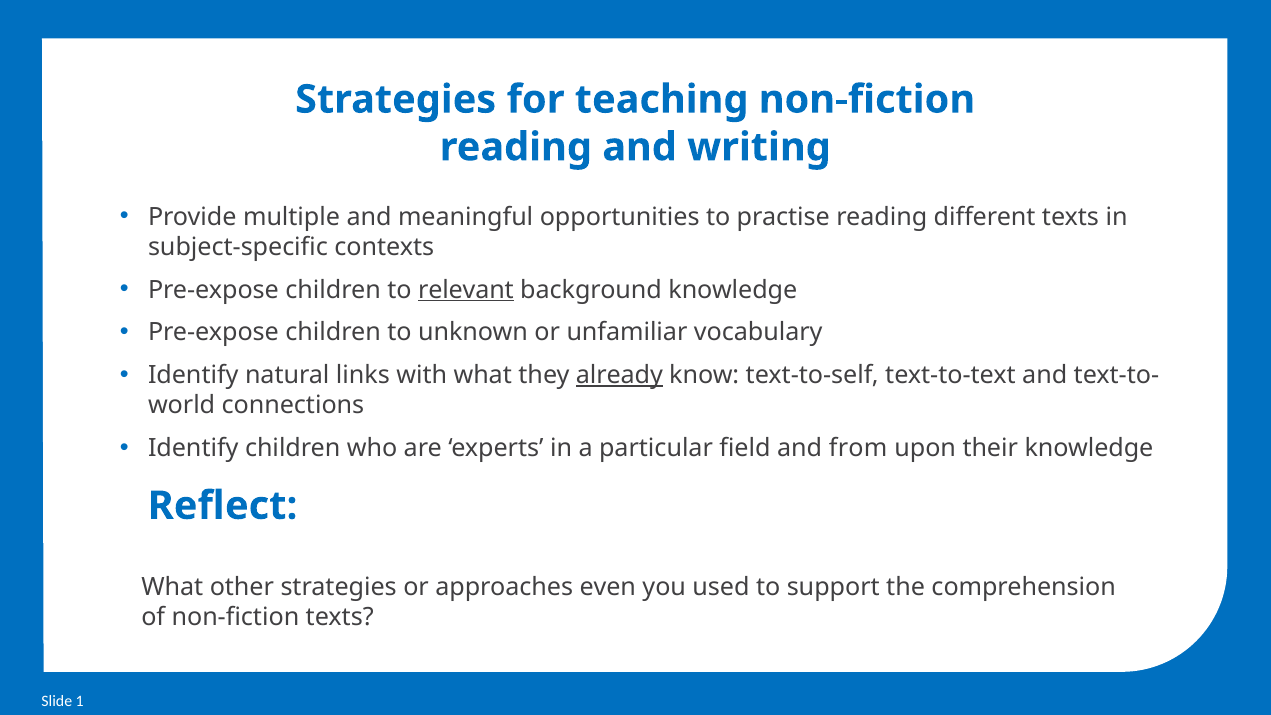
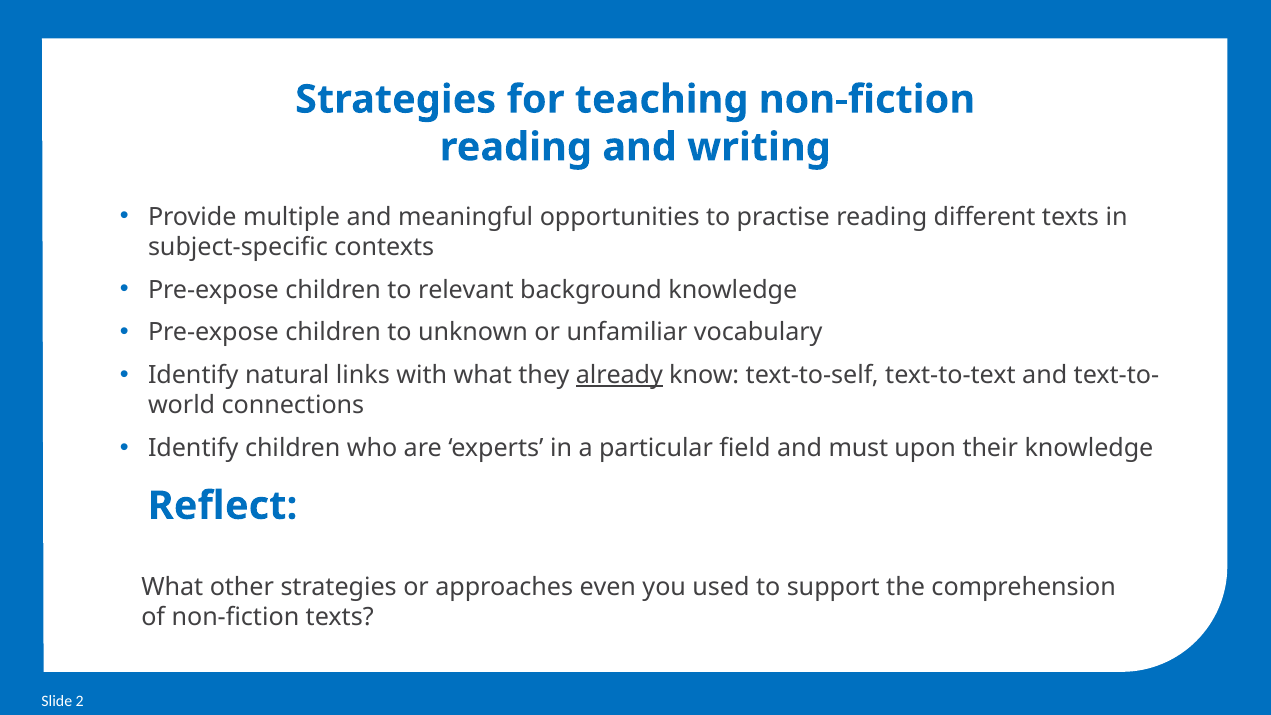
relevant underline: present -> none
from: from -> must
1: 1 -> 2
